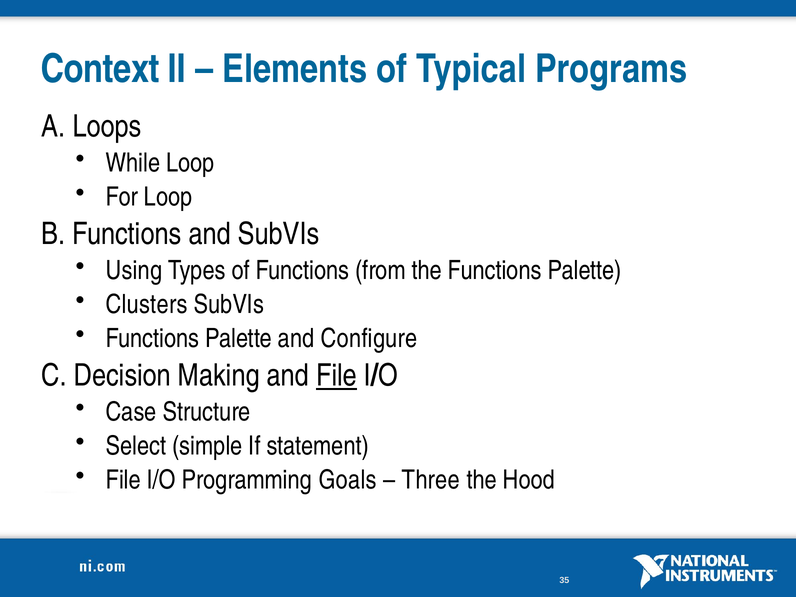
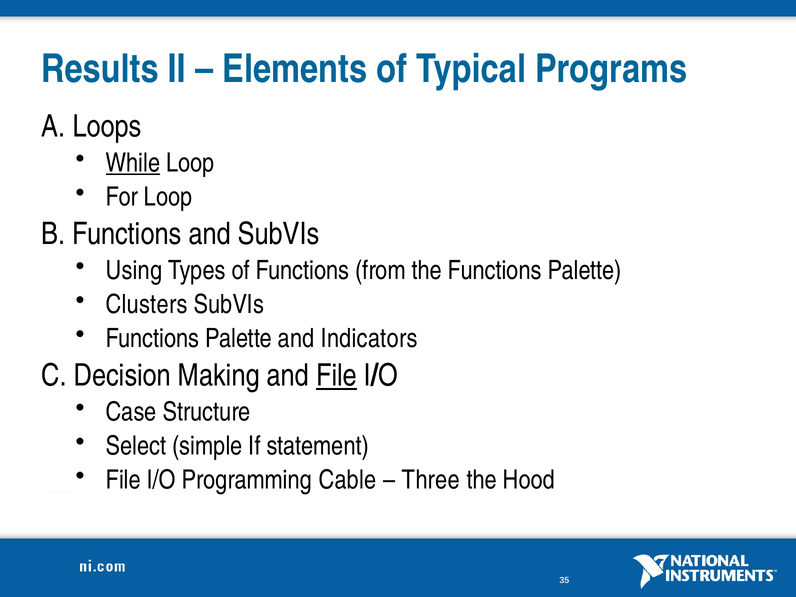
Context: Context -> Results
While underline: none -> present
Configure: Configure -> Indicators
Goals: Goals -> Cable
